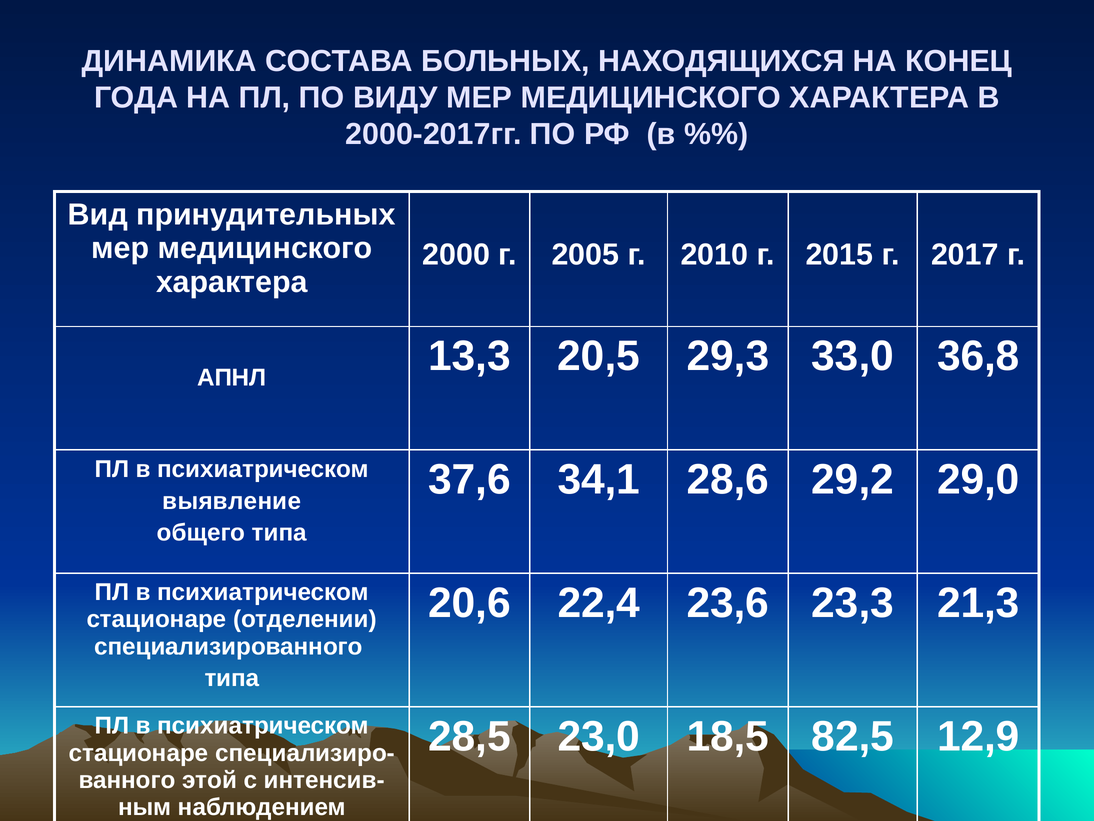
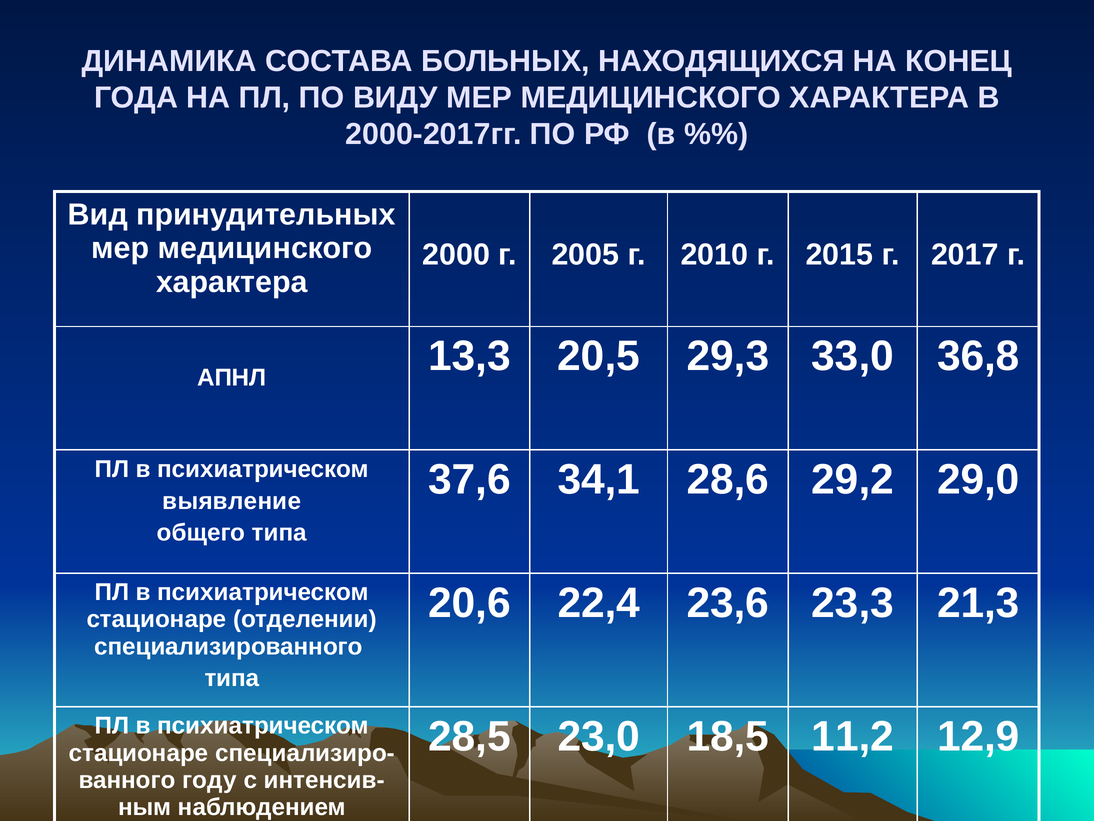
82,5: 82,5 -> 11,2
этой: этой -> году
